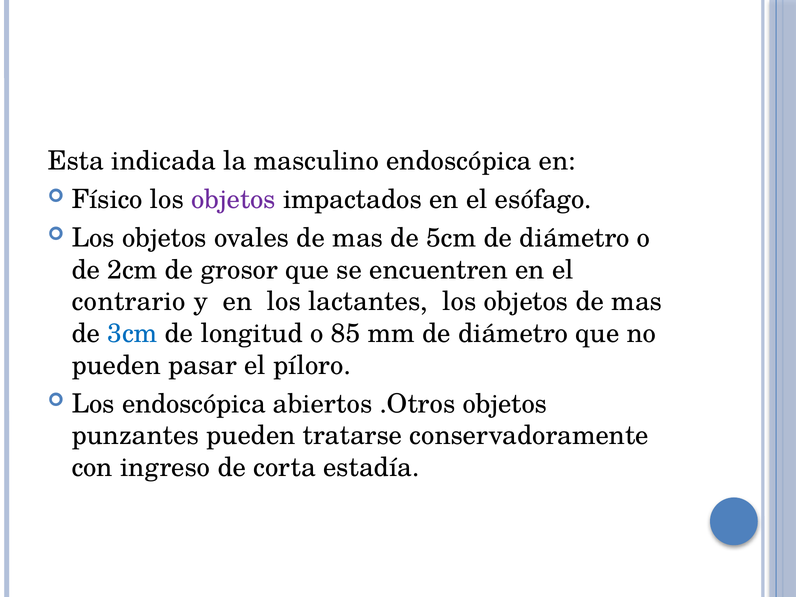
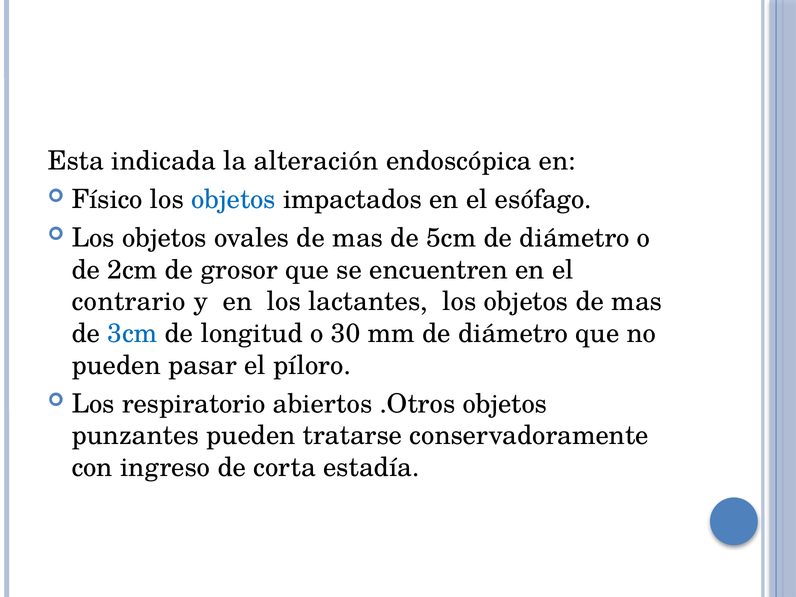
masculino: masculino -> alteración
objetos at (233, 199) colour: purple -> blue
85: 85 -> 30
Los endoscópica: endoscópica -> respiratorio
